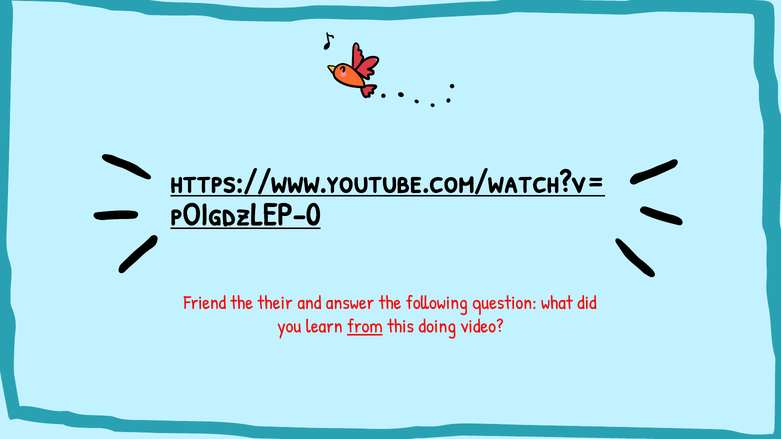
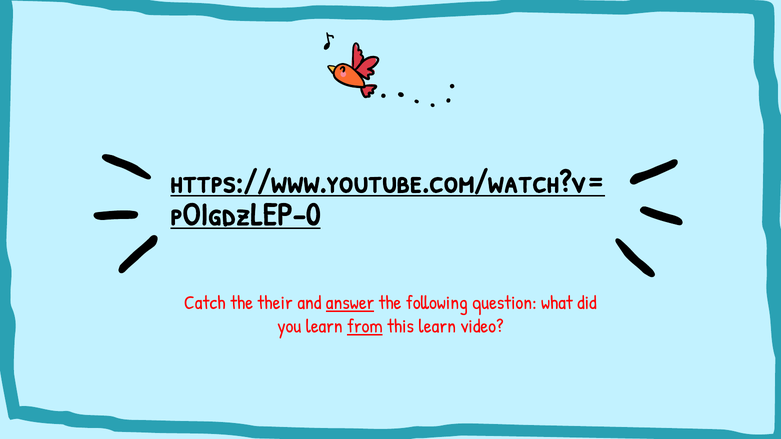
Friend: Friend -> Catch
answer underline: none -> present
this doing: doing -> learn
